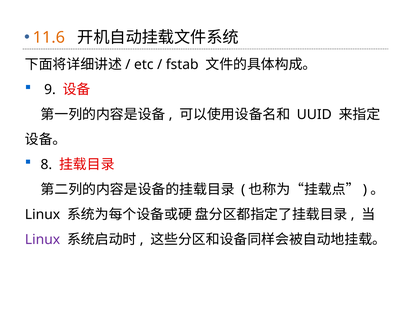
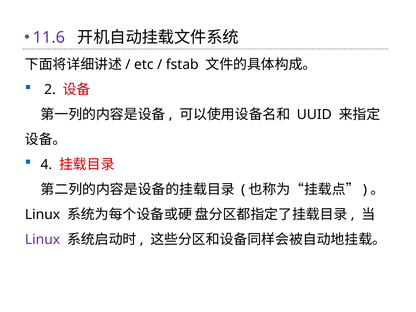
11.6 colour: orange -> purple
9: 9 -> 2
8: 8 -> 4
